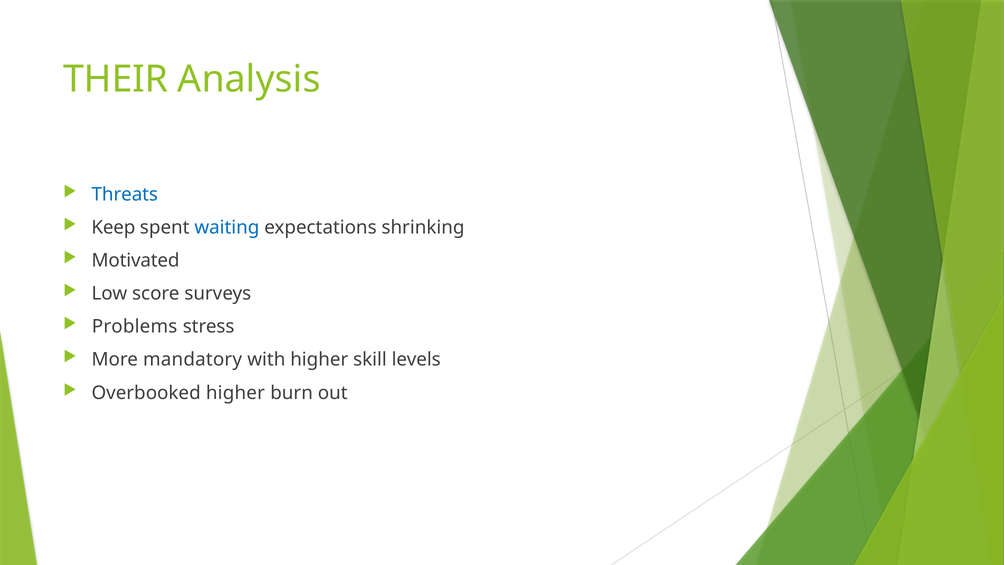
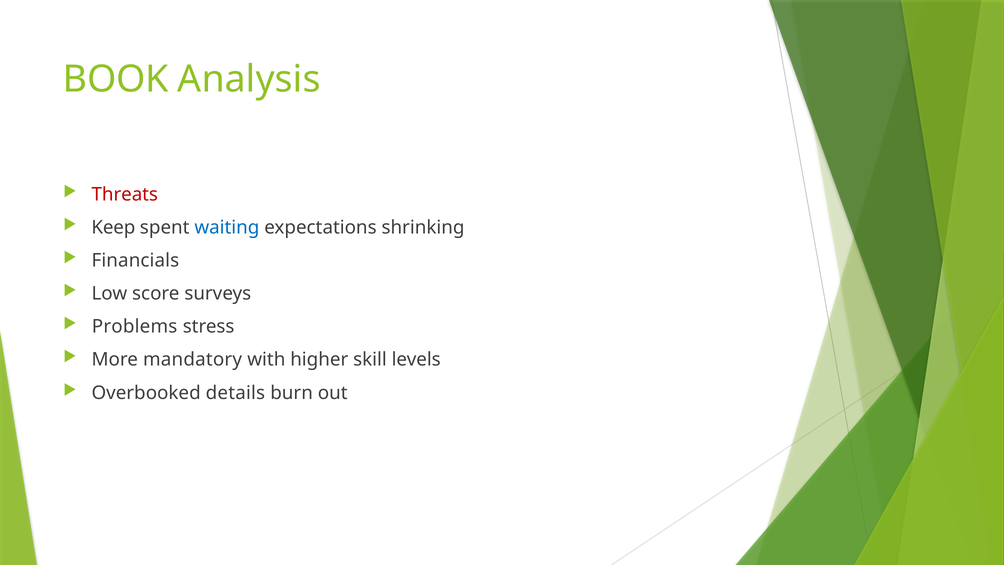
THEIR: THEIR -> BOOK
Threats colour: blue -> red
Motivated: Motivated -> Financials
Overbooked higher: higher -> details
